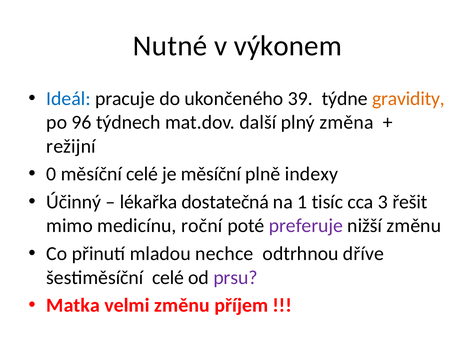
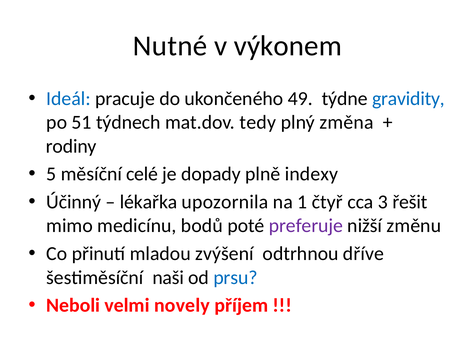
39: 39 -> 49
gravidity colour: orange -> blue
96: 96 -> 51
další: další -> tedy
režijní: režijní -> rodiny
0: 0 -> 5
je měsíční: měsíční -> dopady
dostatečná: dostatečná -> upozornila
tisíc: tisíc -> čtyř
roční: roční -> bodů
nechce: nechce -> zvýšení
šestiměsíční celé: celé -> naši
prsu colour: purple -> blue
Matka: Matka -> Neboli
velmi změnu: změnu -> novely
